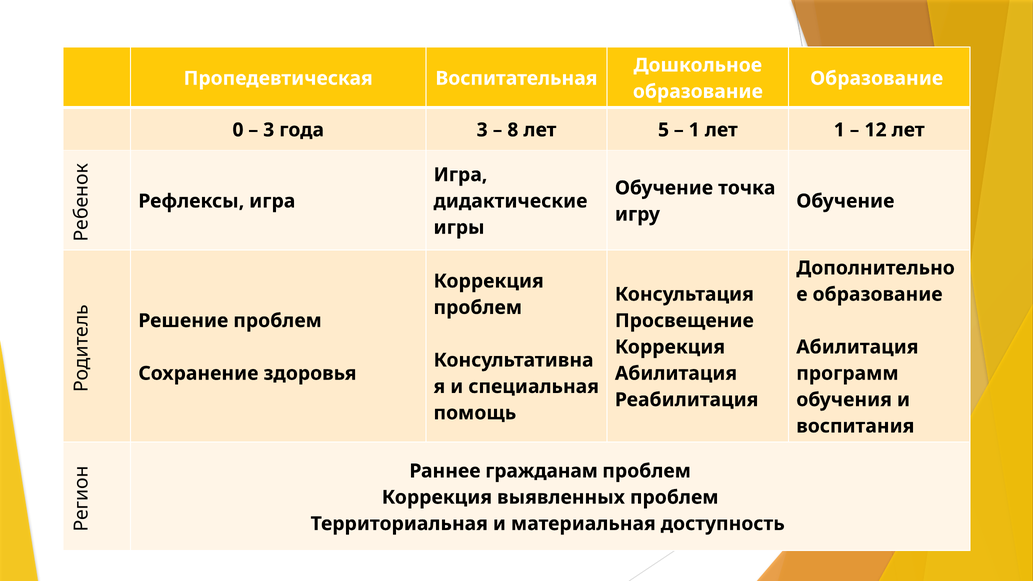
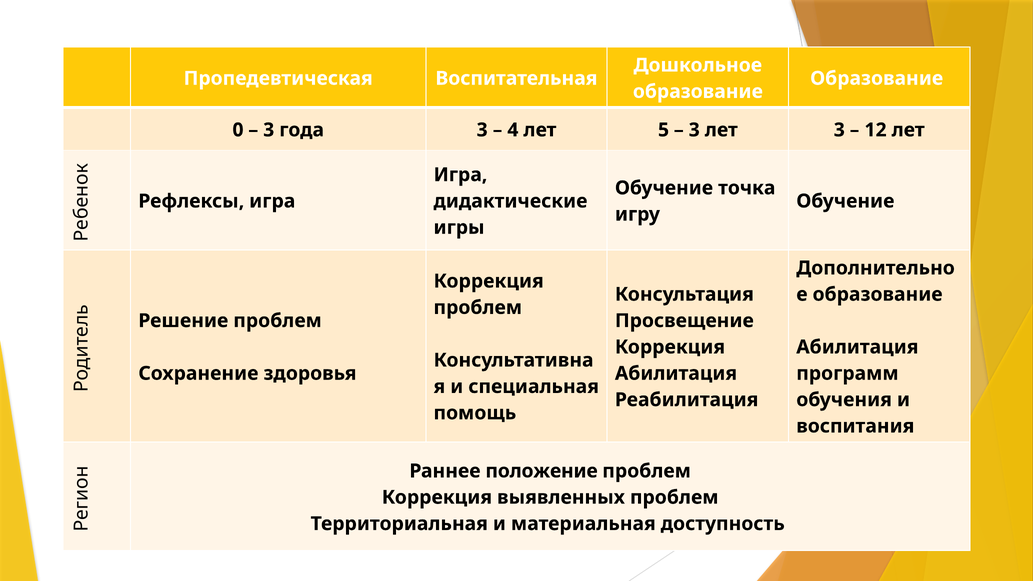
8: 8 -> 4
1 at (694, 130): 1 -> 3
лет 1: 1 -> 3
гражданам: гражданам -> положение
